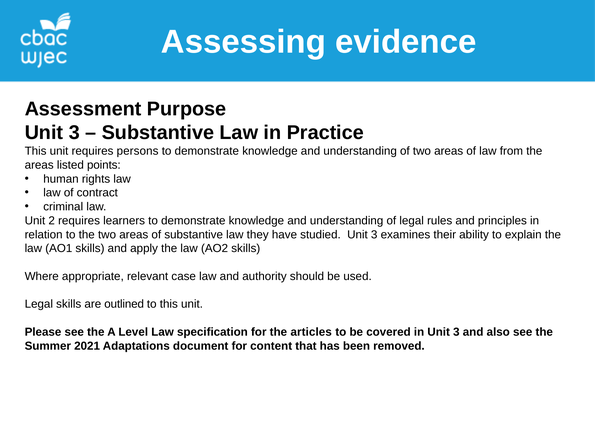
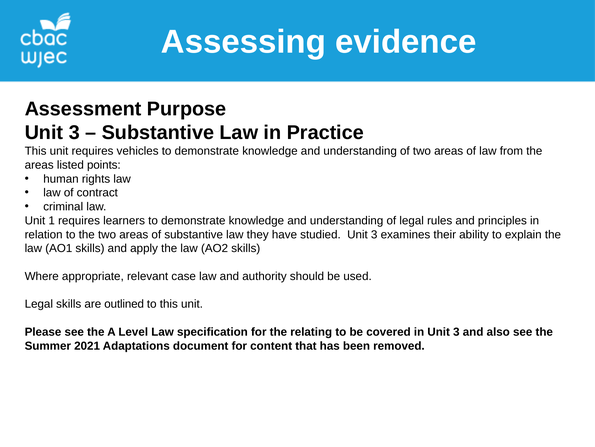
persons: persons -> vehicles
2: 2 -> 1
articles: articles -> relating
